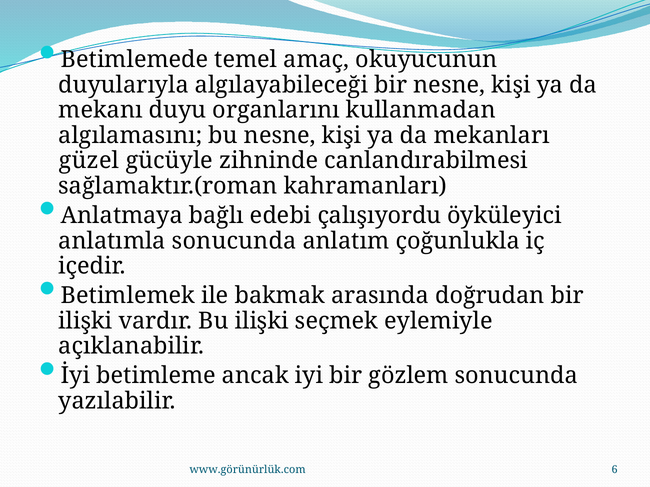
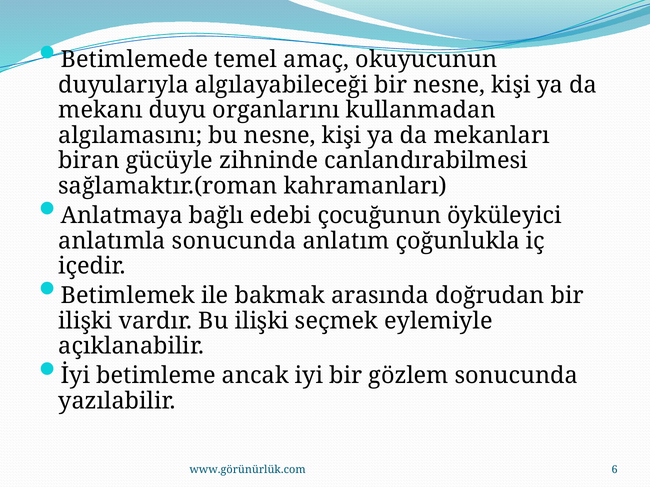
güzel: güzel -> biran
çalışıyordu: çalışıyordu -> çocuğunun
